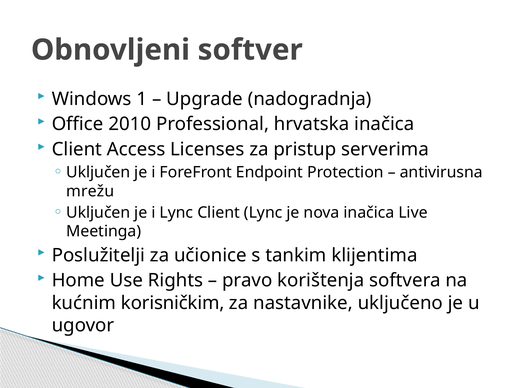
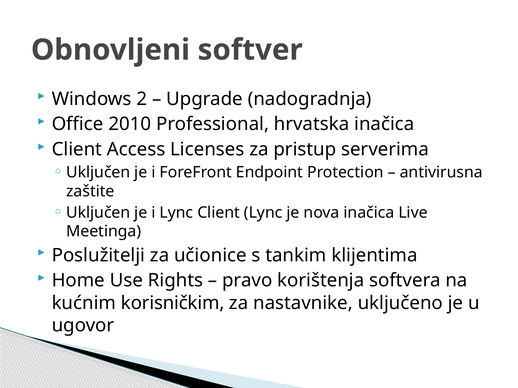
1: 1 -> 2
mrežu: mrežu -> zaštite
